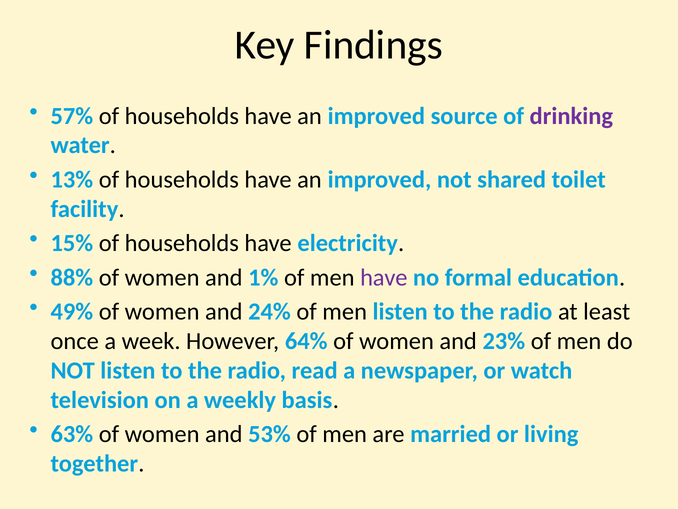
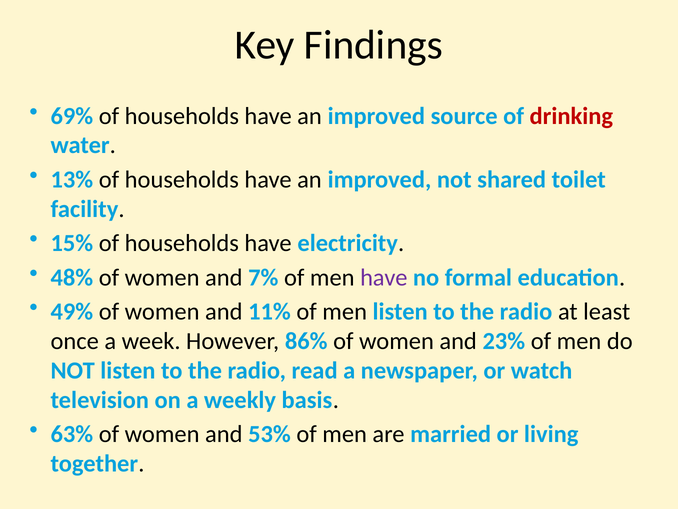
57%: 57% -> 69%
drinking colour: purple -> red
88%: 88% -> 48%
1%: 1% -> 7%
24%: 24% -> 11%
64%: 64% -> 86%
